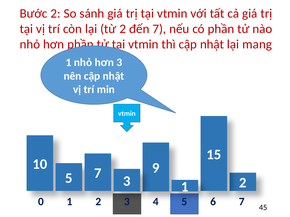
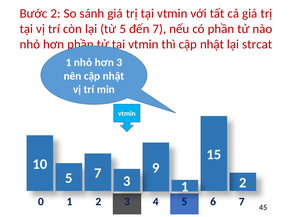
từ 2: 2 -> 5
mang: mang -> strcat
